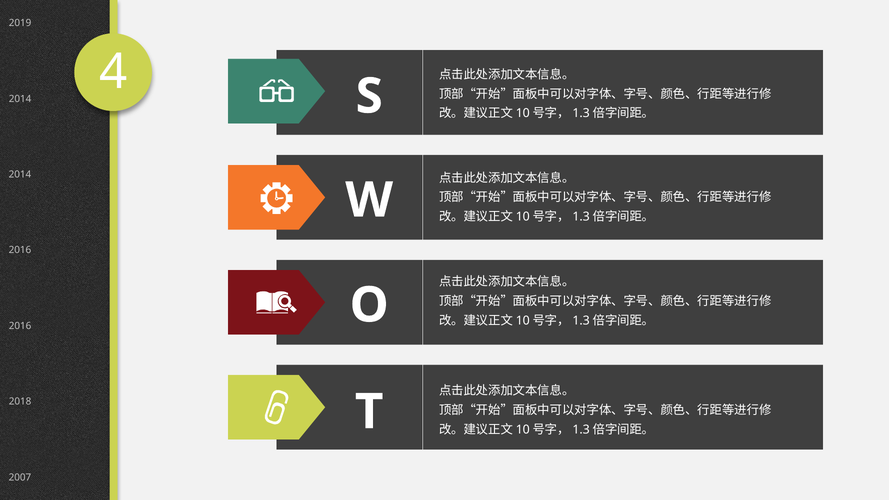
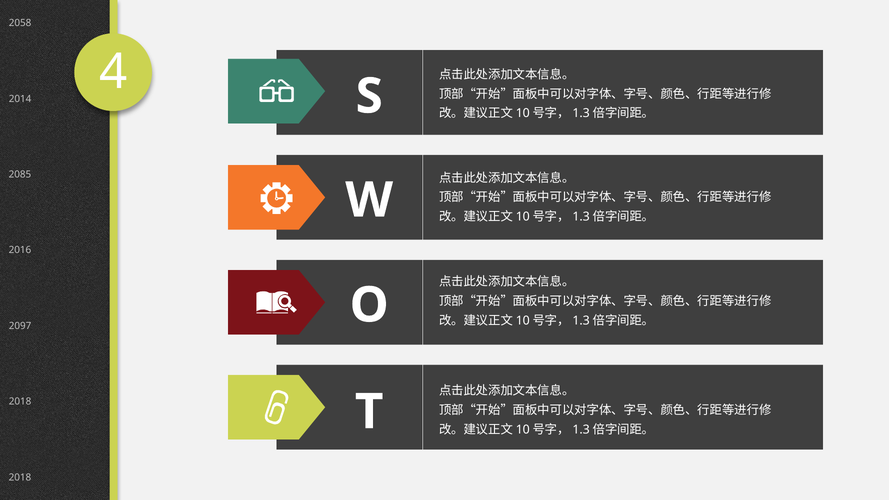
2019: 2019 -> 2058
2014 at (20, 175): 2014 -> 2085
2016 at (20, 326): 2016 -> 2097
2007 at (20, 477): 2007 -> 2018
